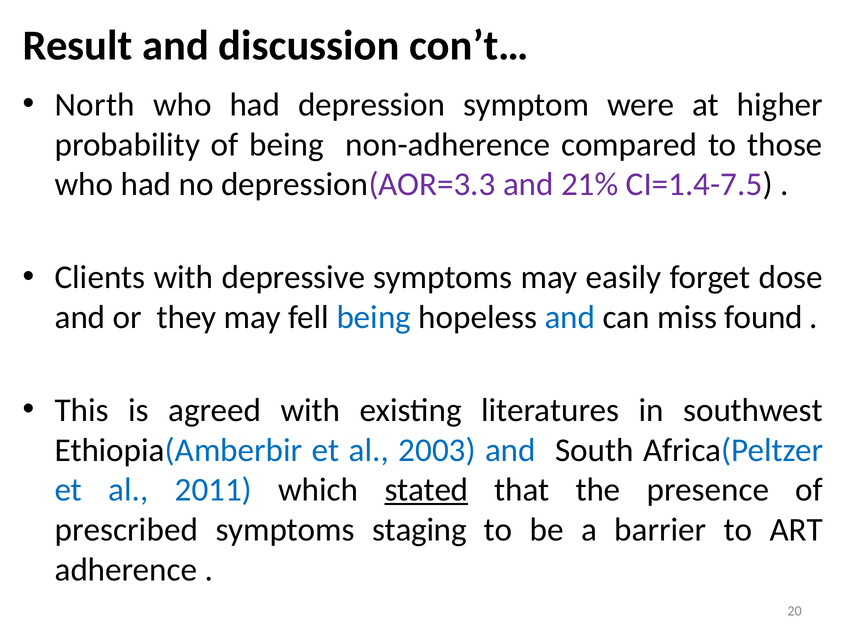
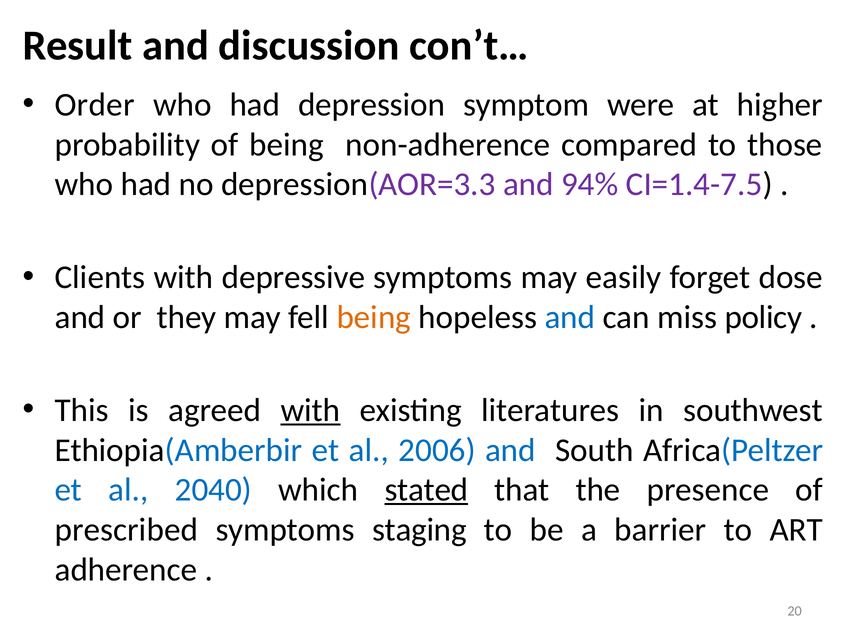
North: North -> Order
21%: 21% -> 94%
being at (374, 317) colour: blue -> orange
found: found -> policy
with at (310, 410) underline: none -> present
2003: 2003 -> 2006
2011: 2011 -> 2040
